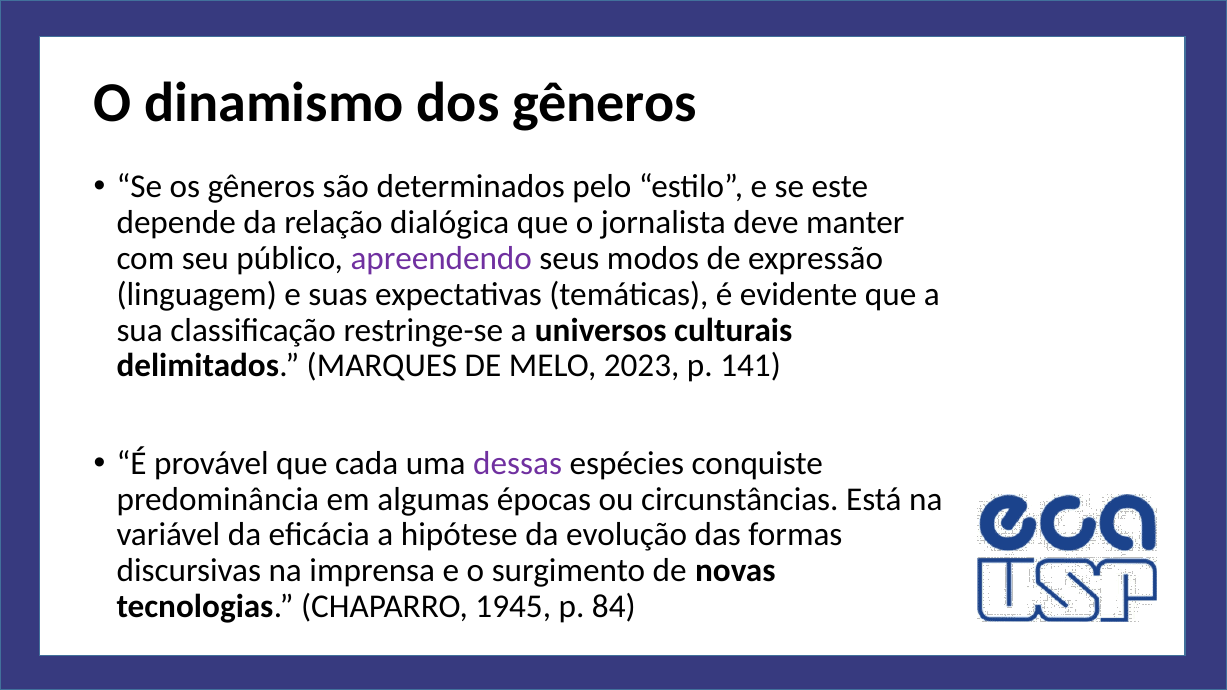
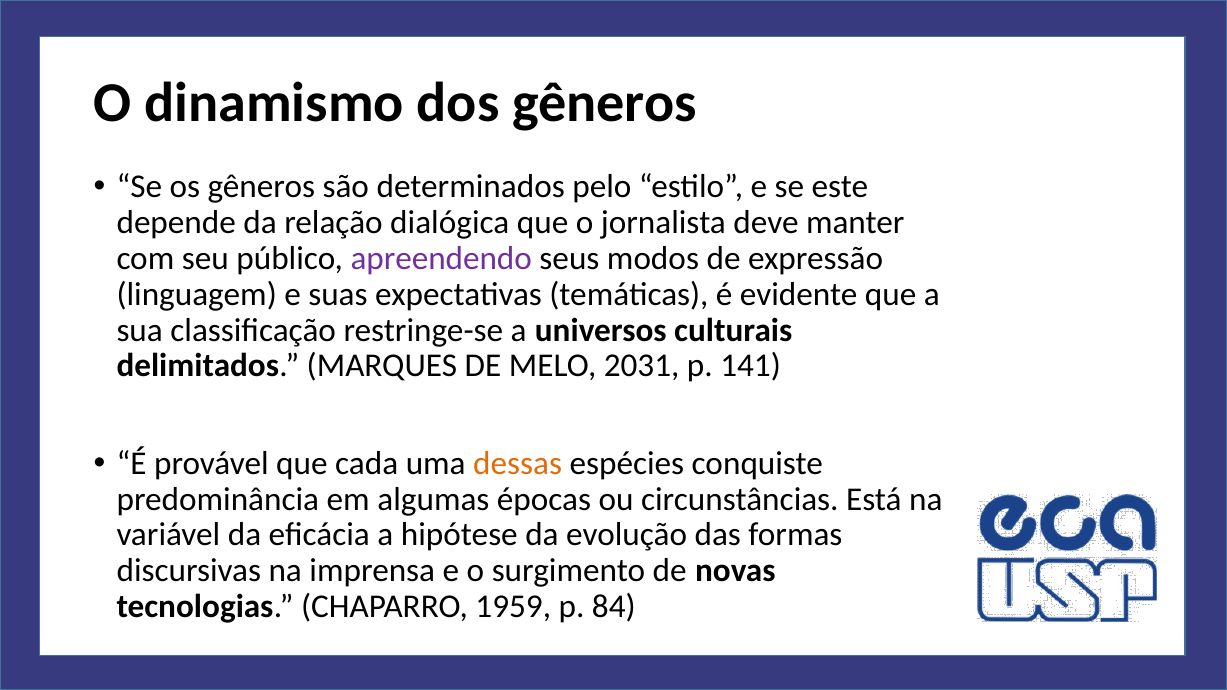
2023: 2023 -> 2031
dessas colour: purple -> orange
1945: 1945 -> 1959
